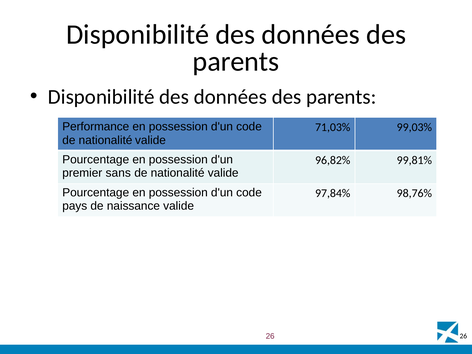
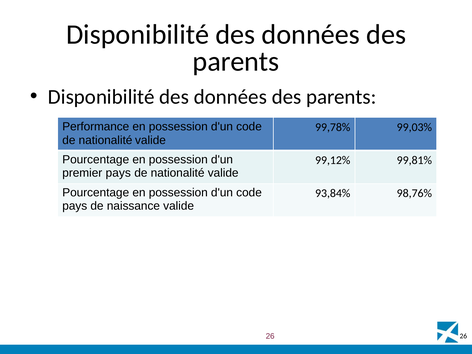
71,03%: 71,03% -> 99,78%
96,82%: 96,82% -> 99,12%
premier sans: sans -> pays
97,84%: 97,84% -> 93,84%
